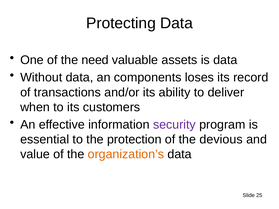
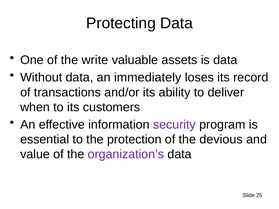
need: need -> write
components: components -> immediately
organization’s colour: orange -> purple
